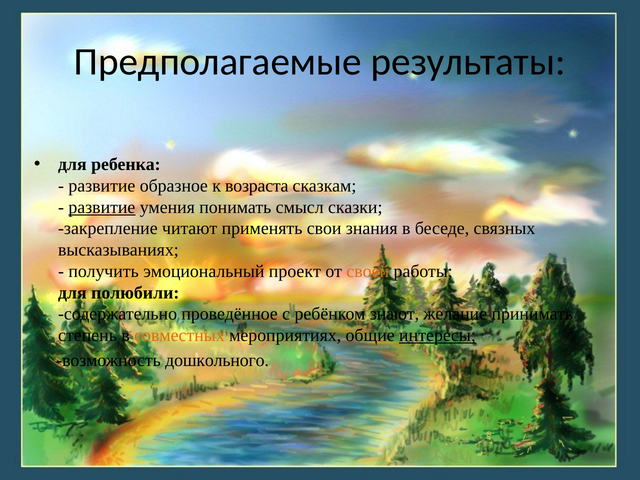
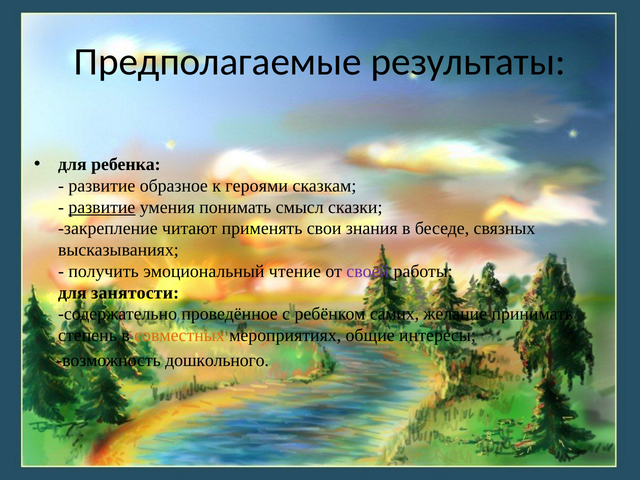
возраста: возраста -> героями
проект: проект -> чтение
своей colour: orange -> purple
полюбили: полюбили -> занятости
знают: знают -> самих
интересы underline: present -> none
